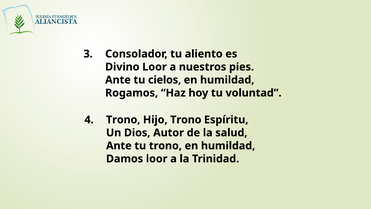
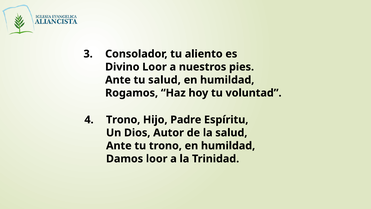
tu cielos: cielos -> salud
Hijo Trono: Trono -> Padre
